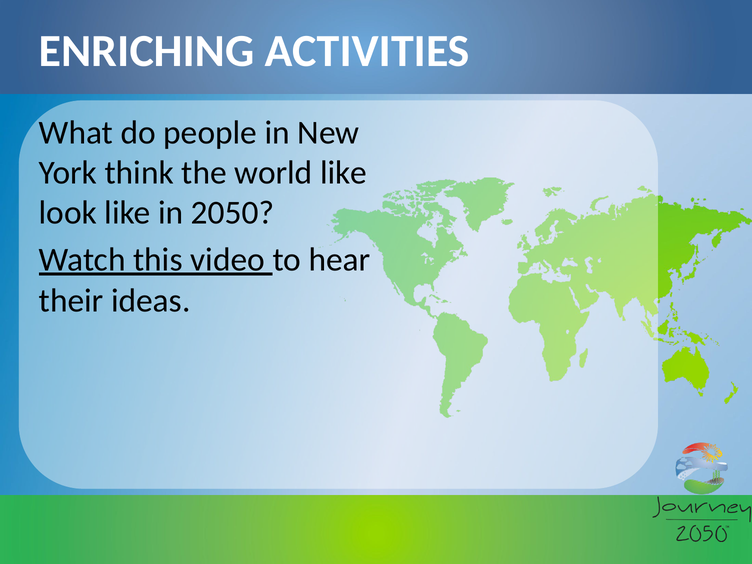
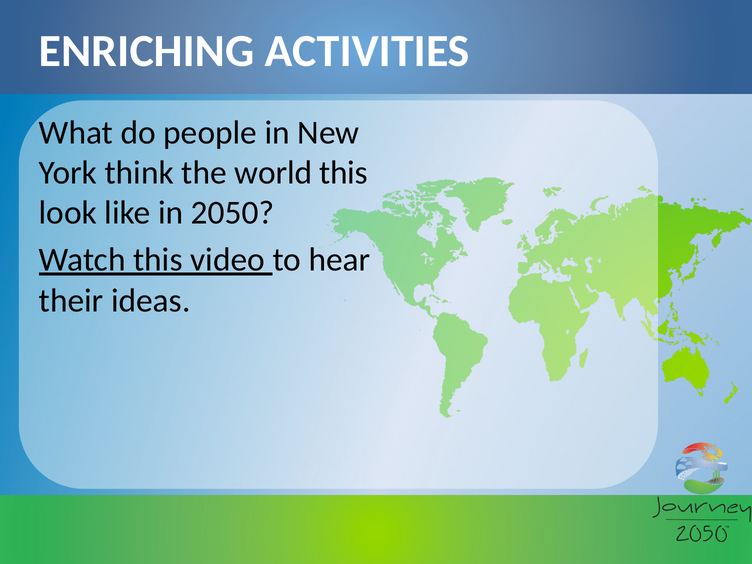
world like: like -> this
